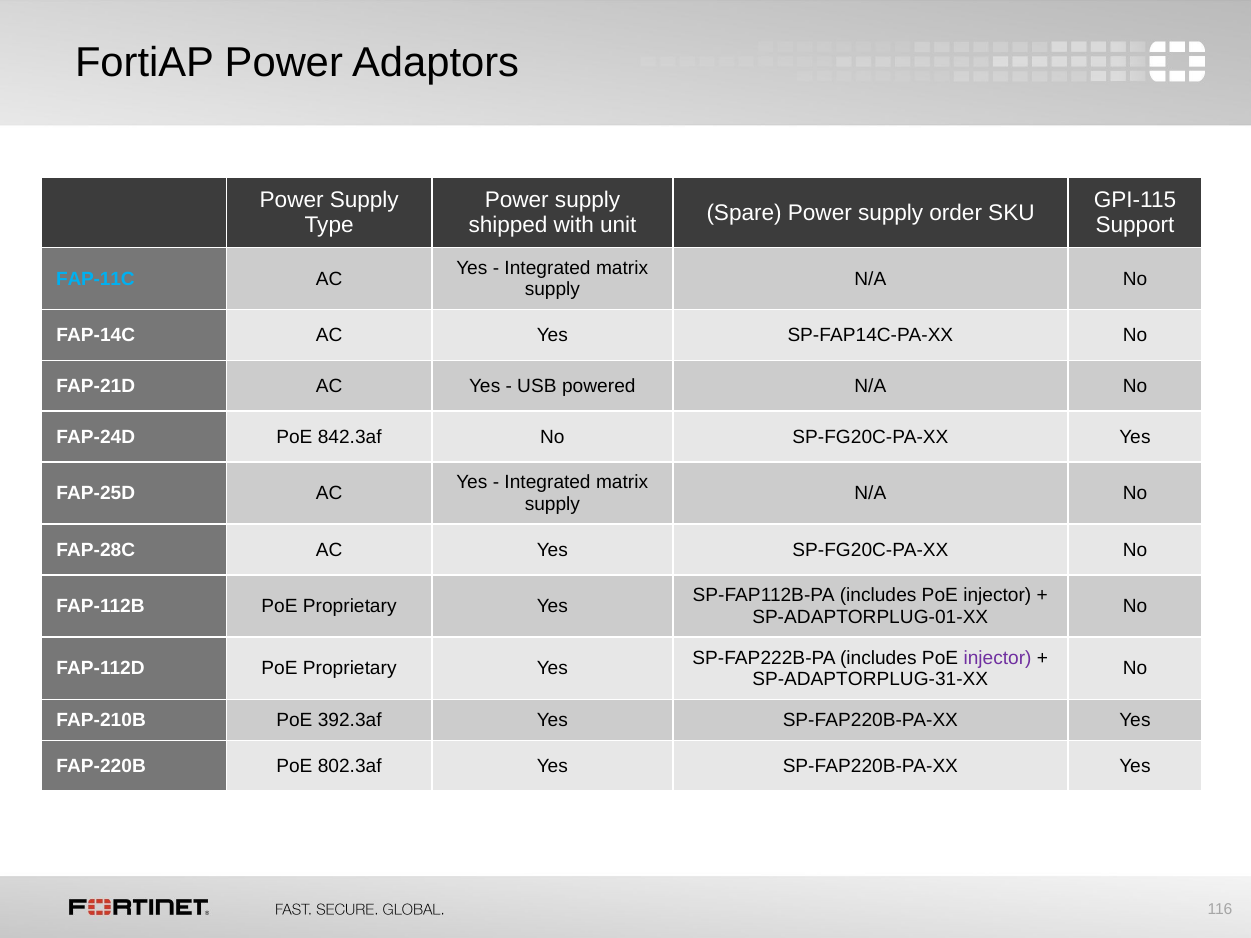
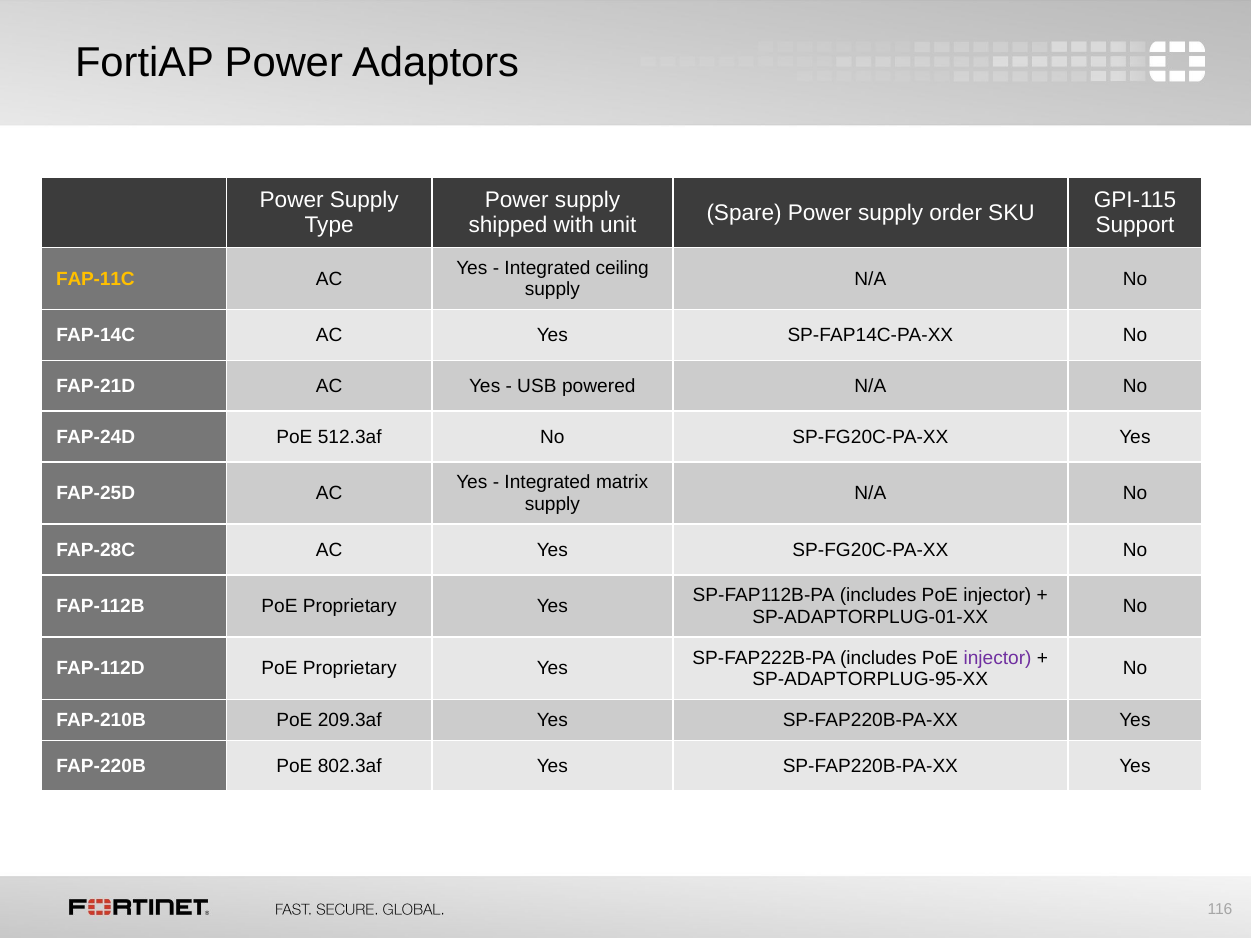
matrix at (622, 268): matrix -> ceiling
FAP-11C colour: light blue -> yellow
842.3af: 842.3af -> 512.3af
SP-ADAPTORPLUG-31-XX: SP-ADAPTORPLUG-31-XX -> SP-ADAPTORPLUG-95-XX
392.3af: 392.3af -> 209.3af
